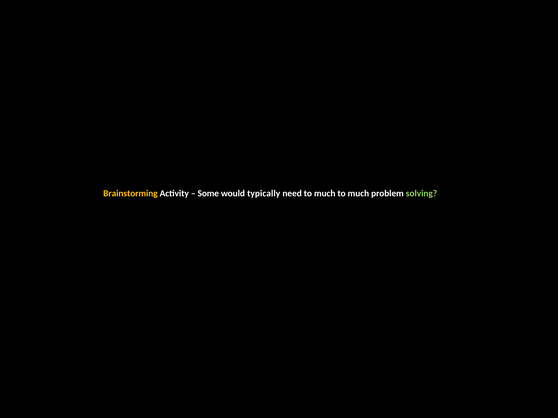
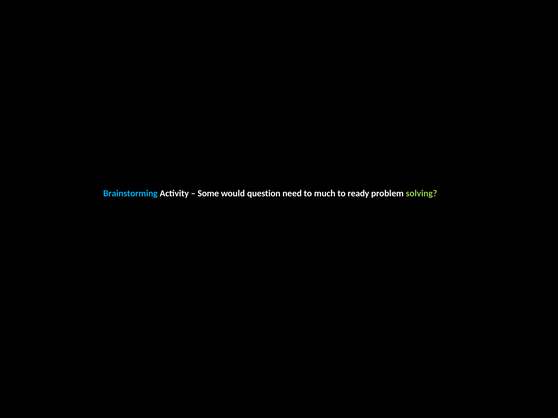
Brainstorming colour: yellow -> light blue
typically: typically -> question
much at (358, 194): much -> ready
